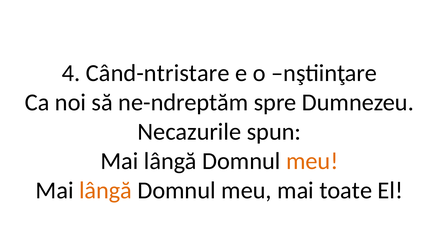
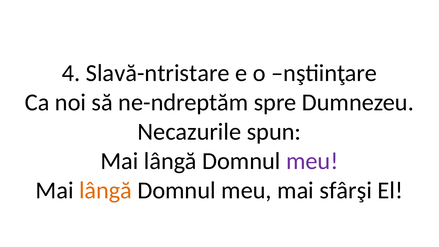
Când-ntristare: Când-ntristare -> Slavă-ntristare
meu at (312, 161) colour: orange -> purple
toate: toate -> sfârşi
